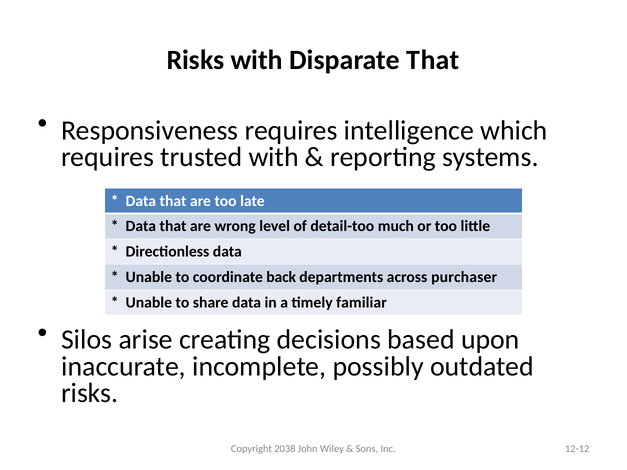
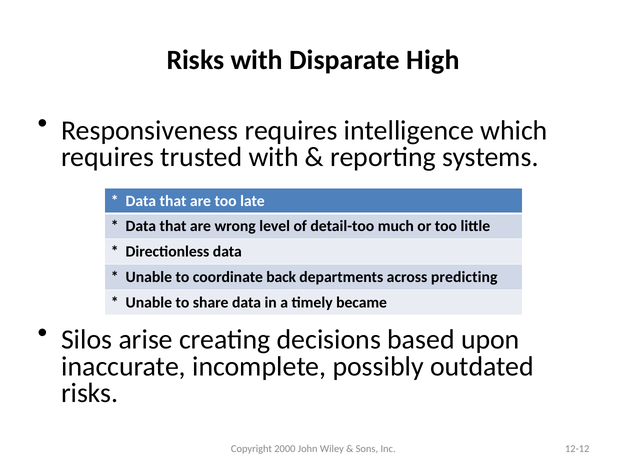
Disparate That: That -> High
purchaser: purchaser -> predicting
familiar: familiar -> became
2038: 2038 -> 2000
